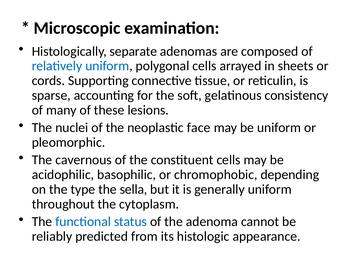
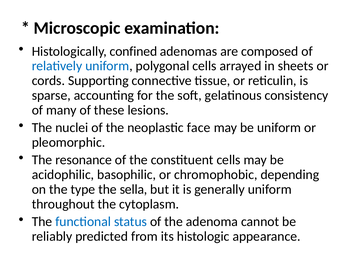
separate: separate -> confined
cavernous: cavernous -> resonance
